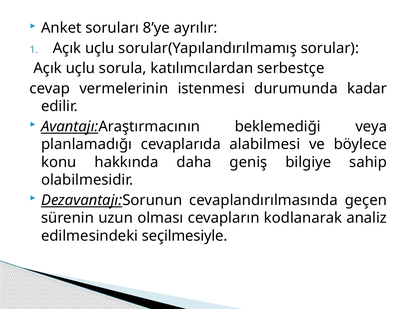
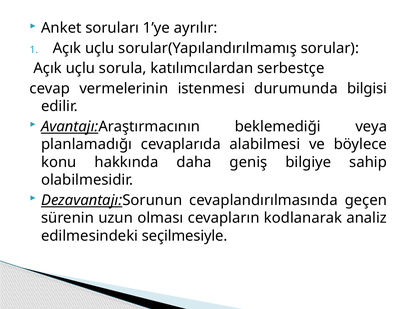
8’ye: 8’ye -> 1’ye
kadar: kadar -> bilgisi
